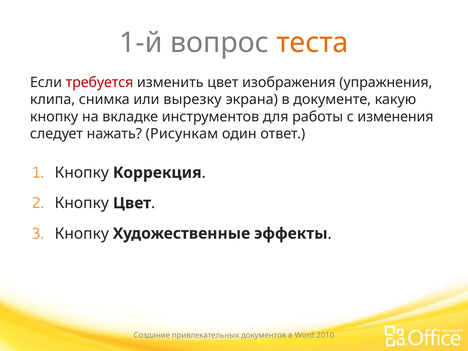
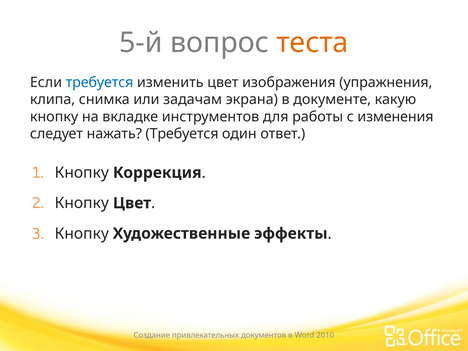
1-й: 1-й -> 5-й
требуется at (100, 82) colour: red -> blue
вырезку: вырезку -> задачам
нажать Рисункам: Рисункам -> Требуется
